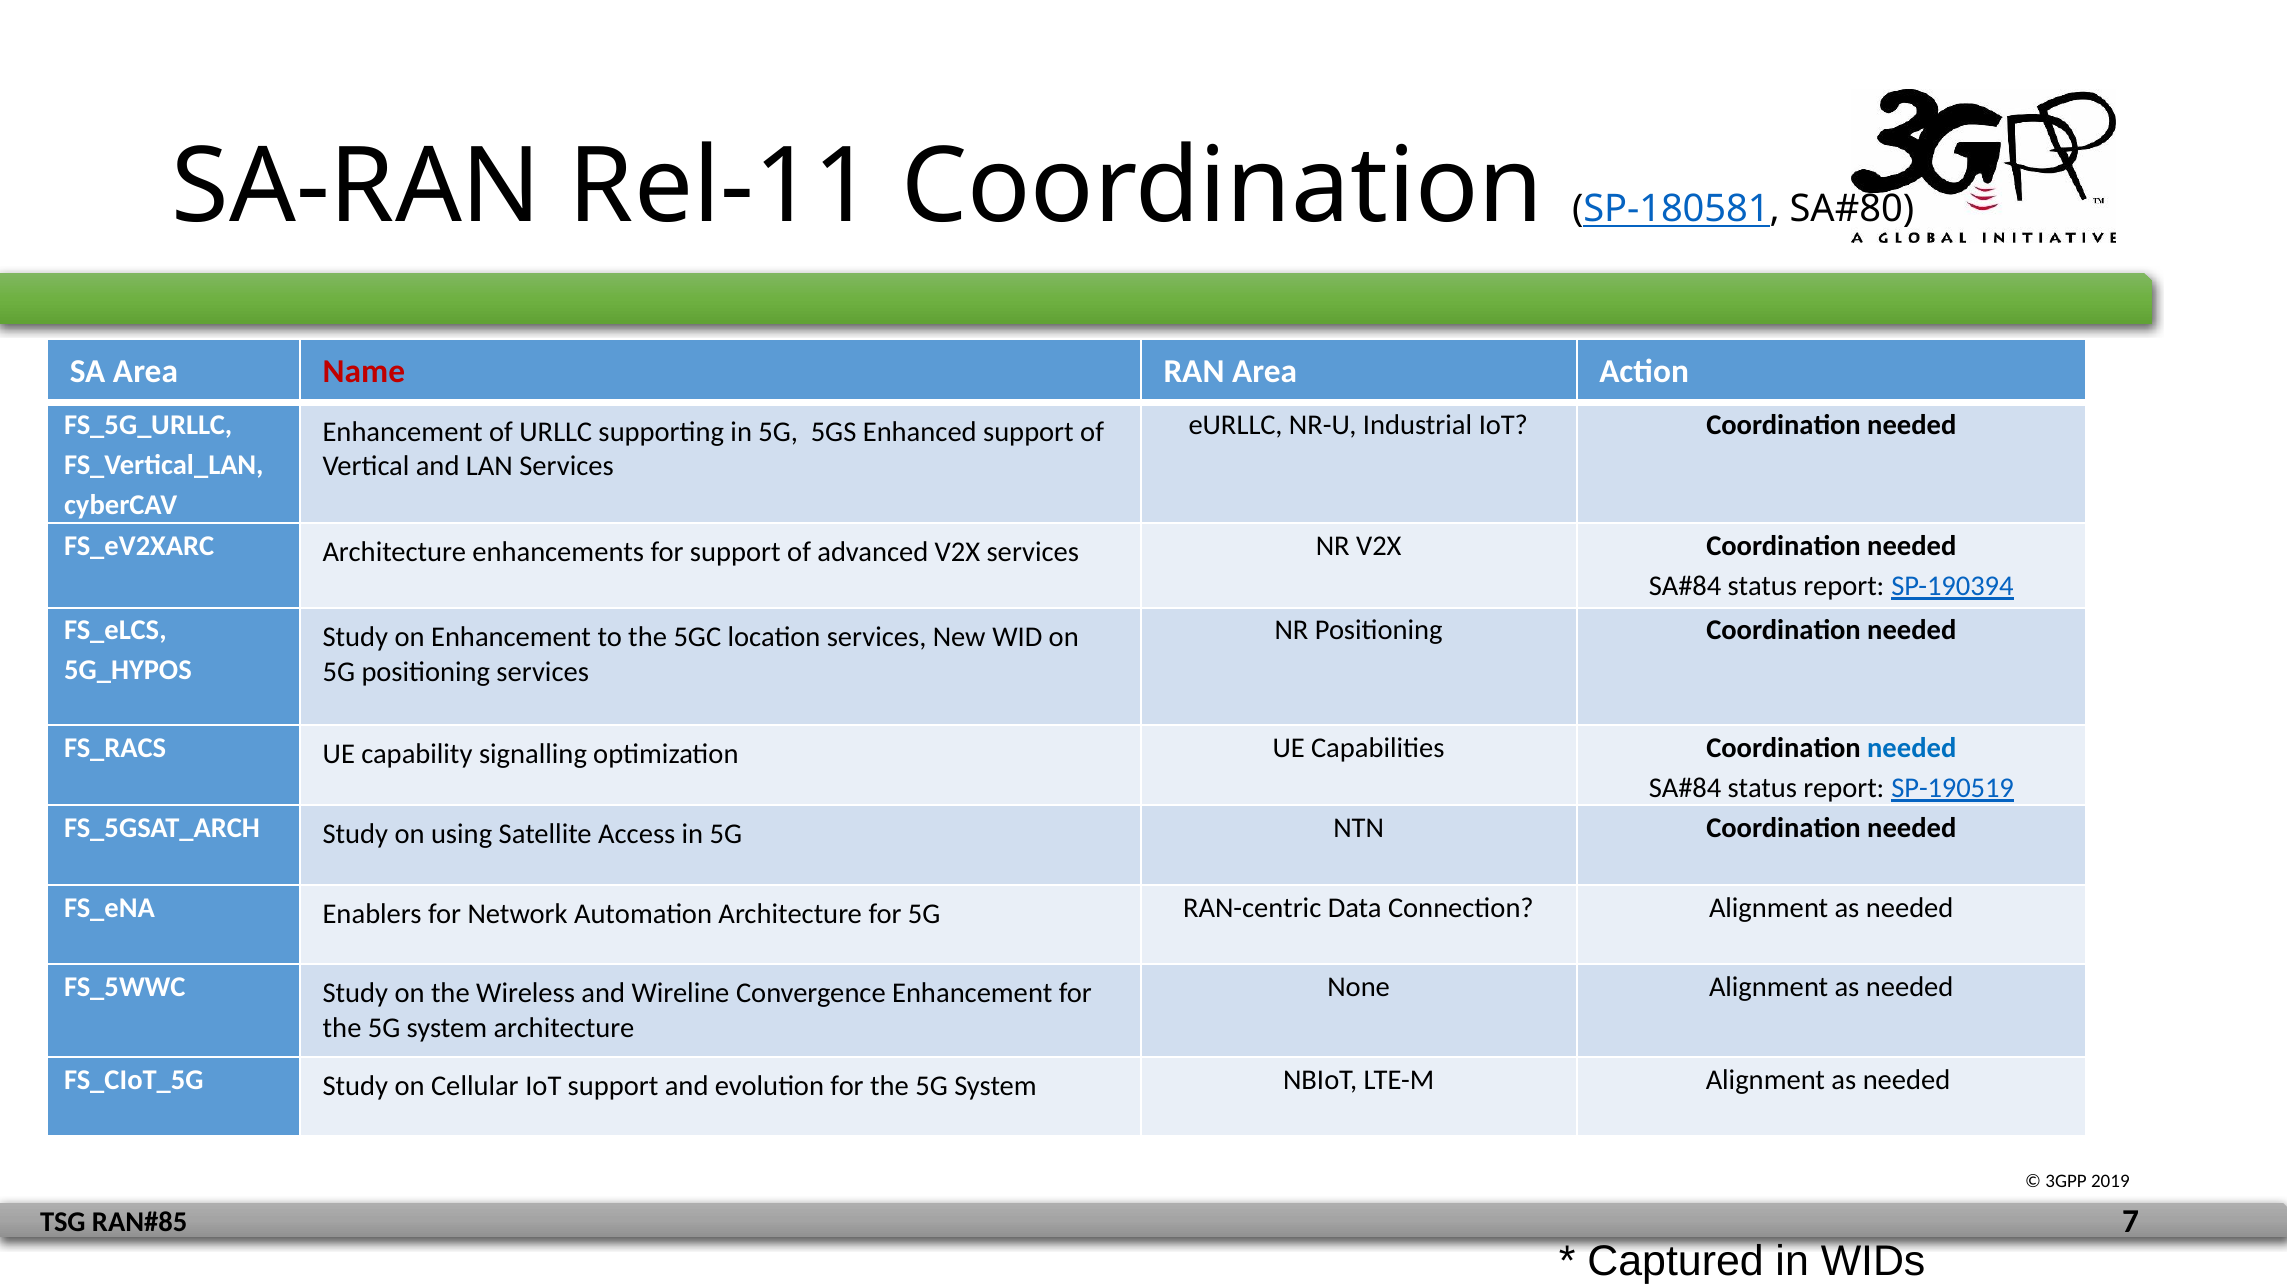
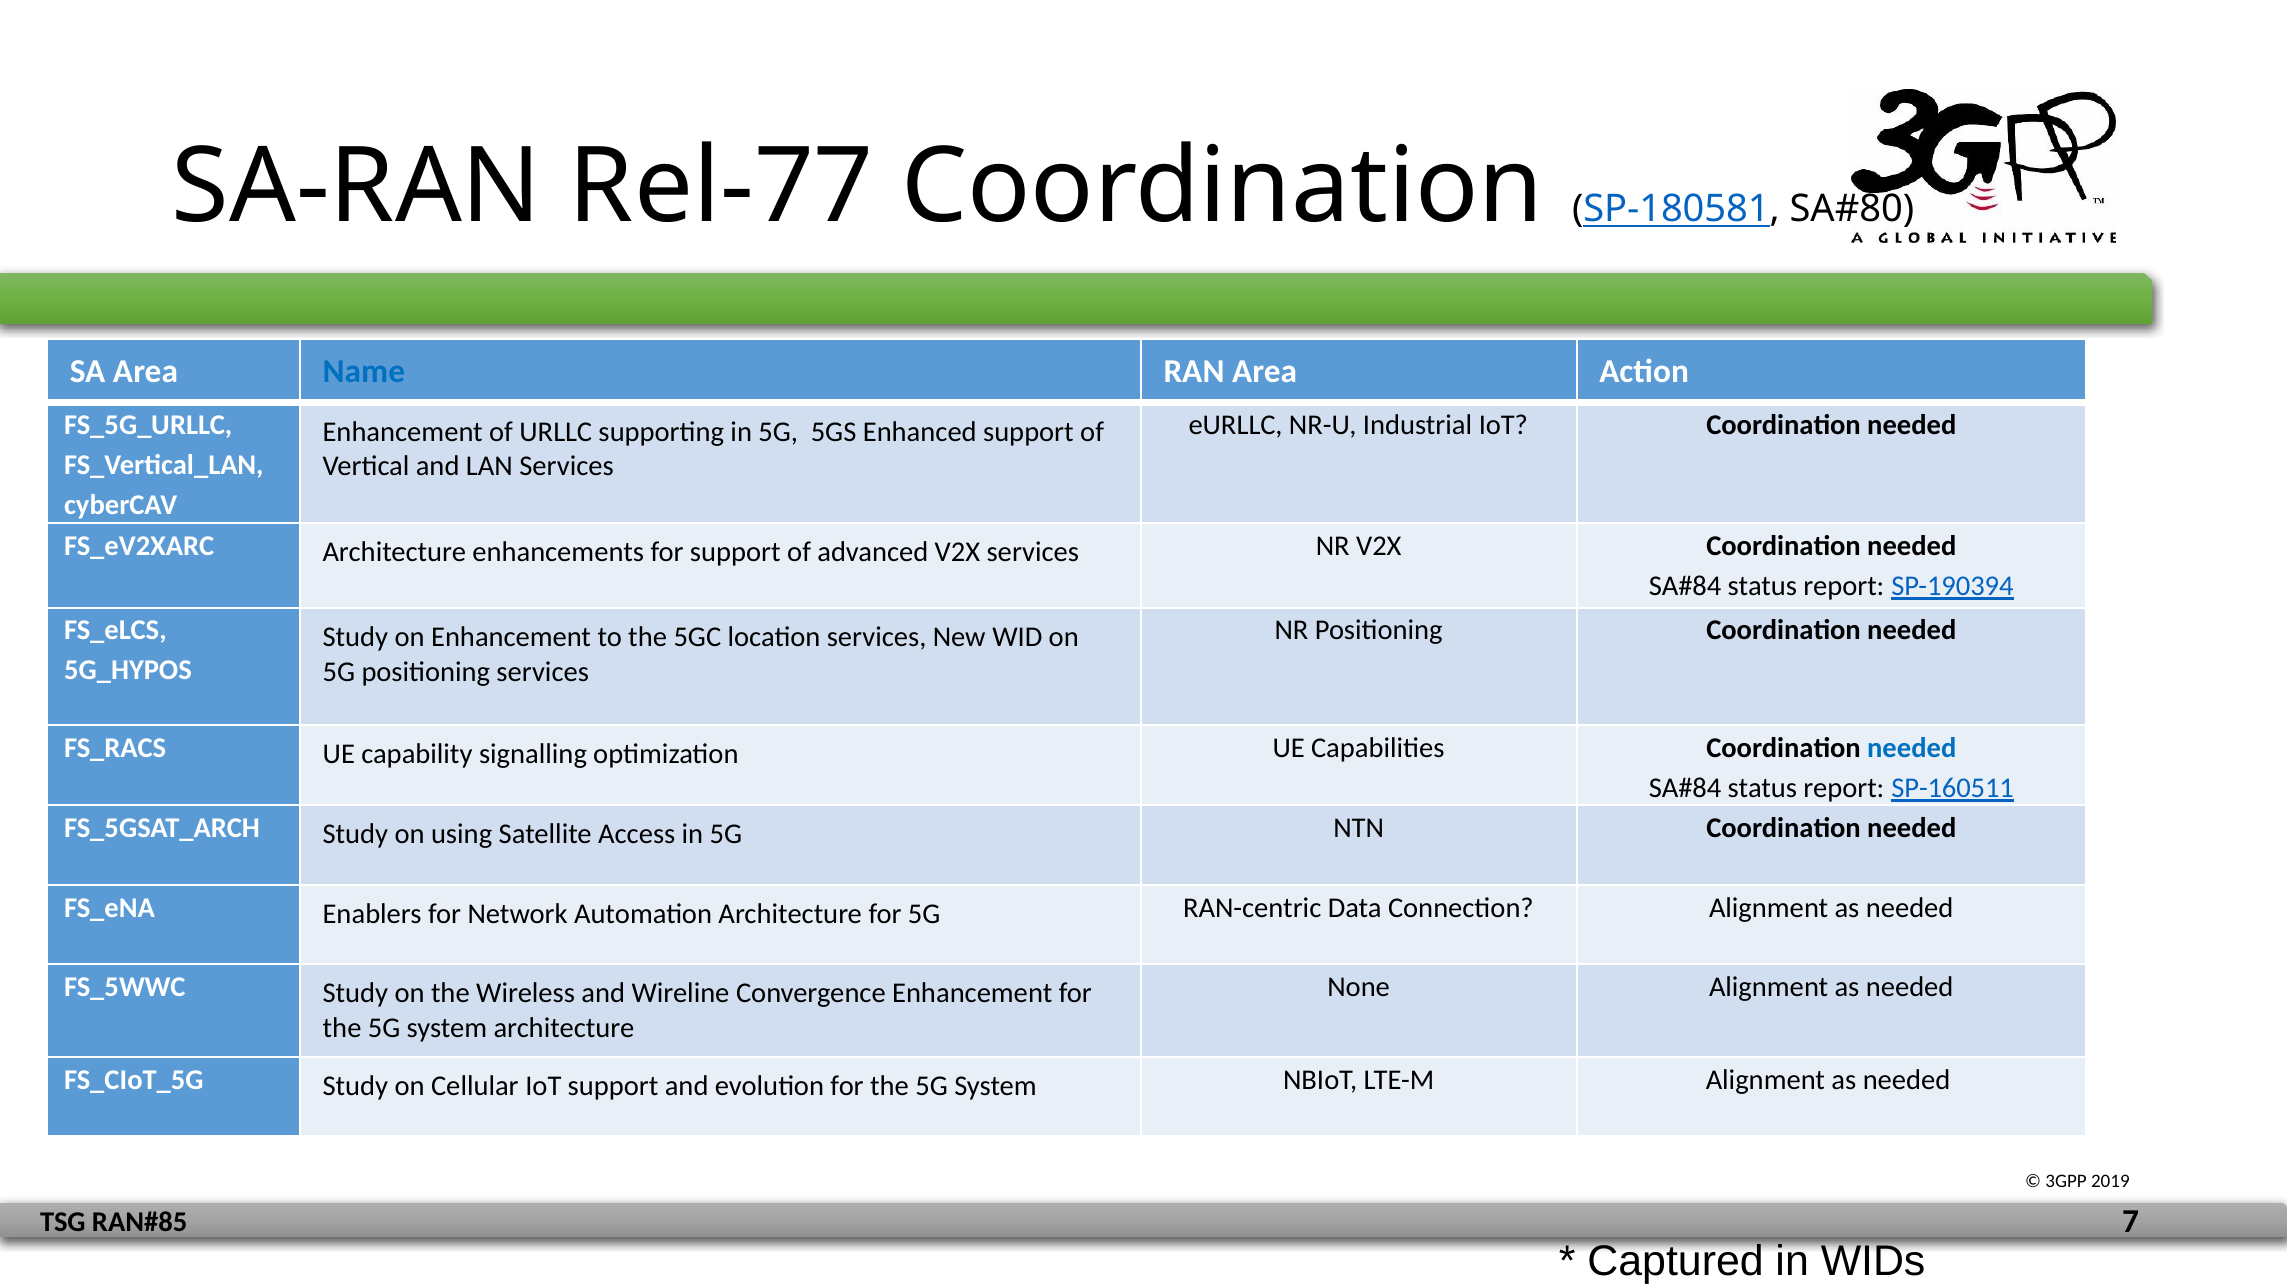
Rel-11: Rel-11 -> Rel-77
Name colour: red -> blue
SP-190519: SP-190519 -> SP-160511
